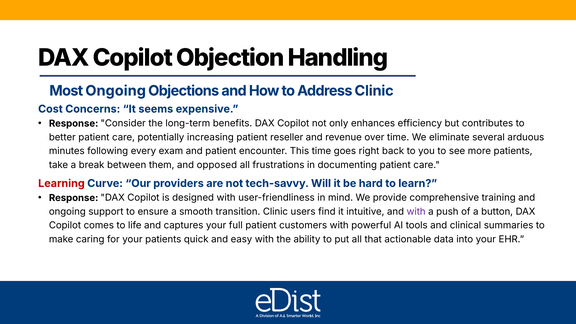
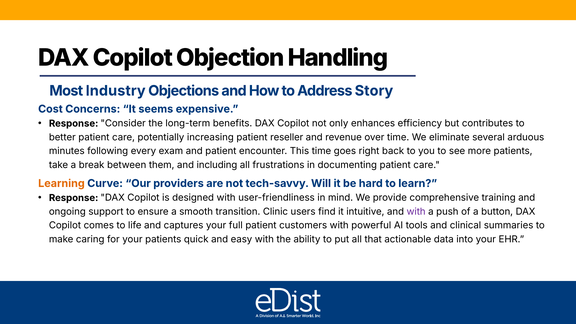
Most Ongoing: Ongoing -> Industry
Address Clinic: Clinic -> Story
opposed: opposed -> including
Learning colour: red -> orange
